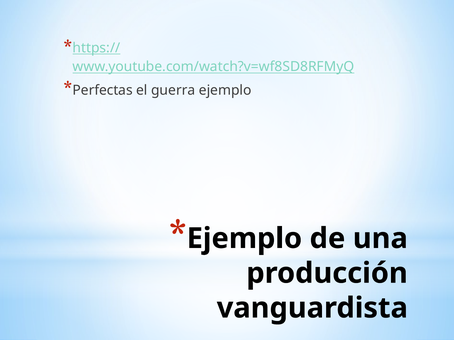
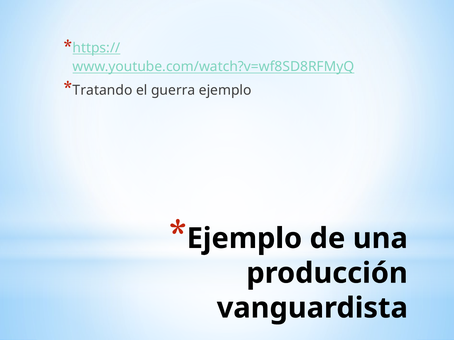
Perfectas: Perfectas -> Tratando
